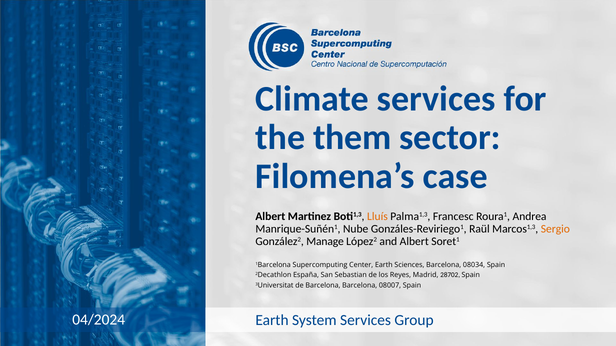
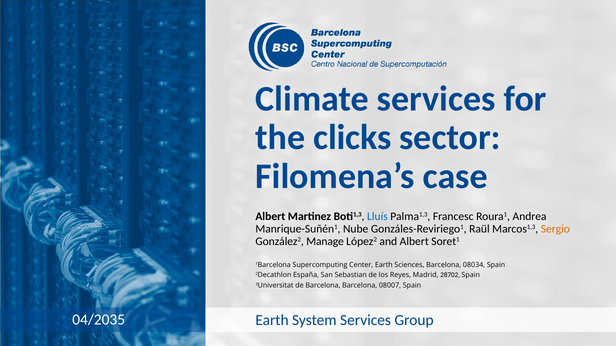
them: them -> clicks
Lluís colour: orange -> blue
04/2024: 04/2024 -> 04/2035
